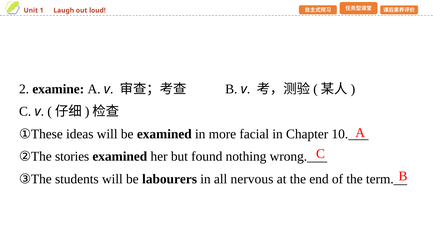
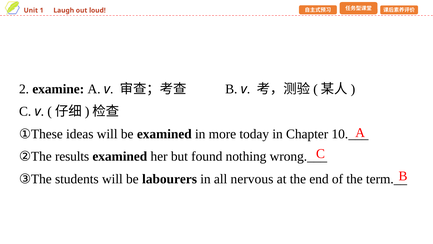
facial: facial -> today
stories: stories -> results
